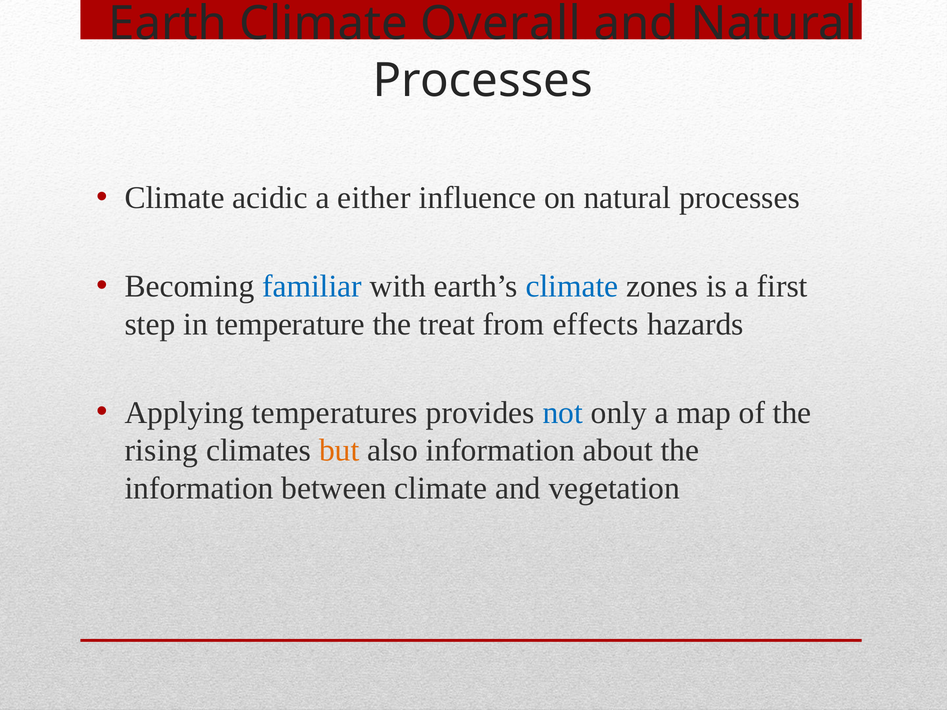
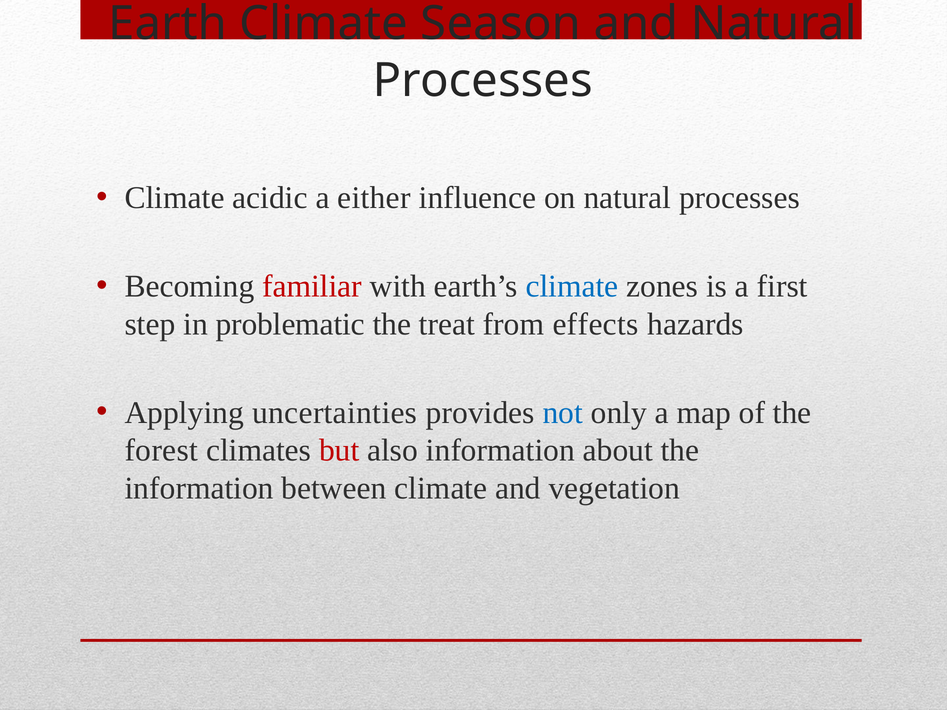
Overall: Overall -> Season
familiar colour: blue -> red
temperature: temperature -> problematic
temperatures: temperatures -> uncertainties
rising: rising -> forest
but colour: orange -> red
